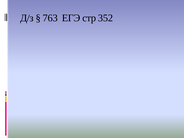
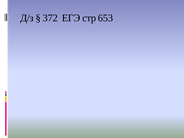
763: 763 -> 372
352: 352 -> 653
